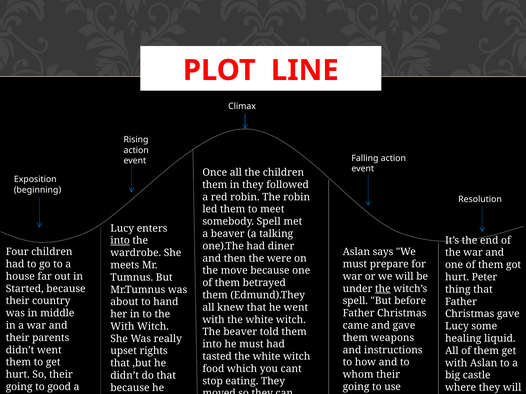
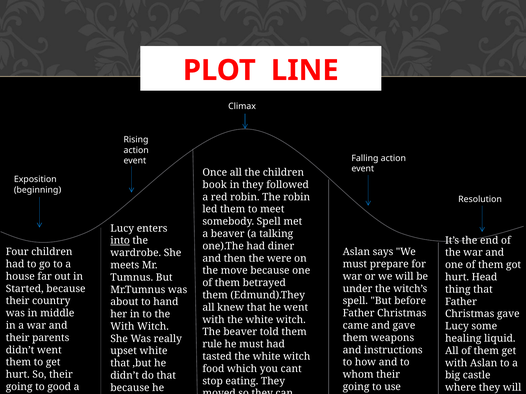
them at (215, 185): them -> book
Peter: Peter -> Head
the at (383, 289) underline: present -> none
into at (212, 345): into -> rule
upset rights: rights -> white
